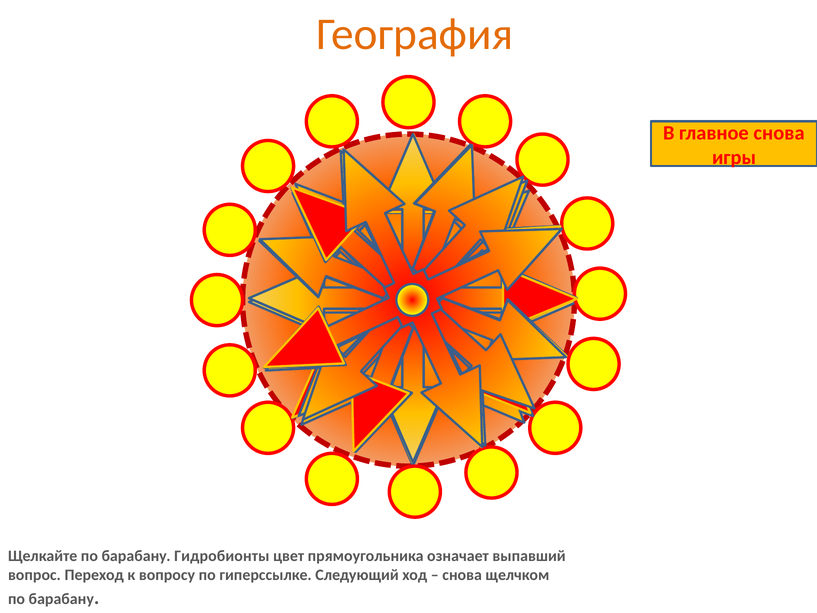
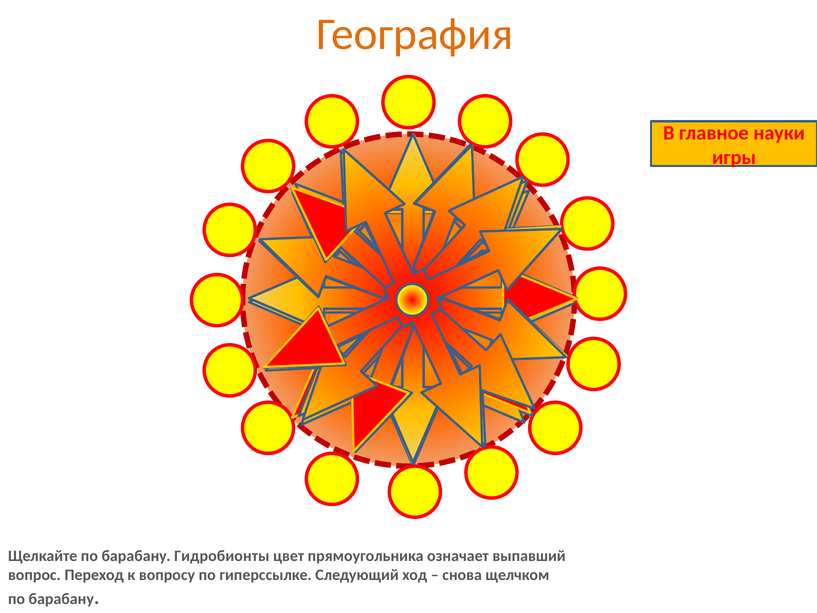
главное снова: снова -> науки
